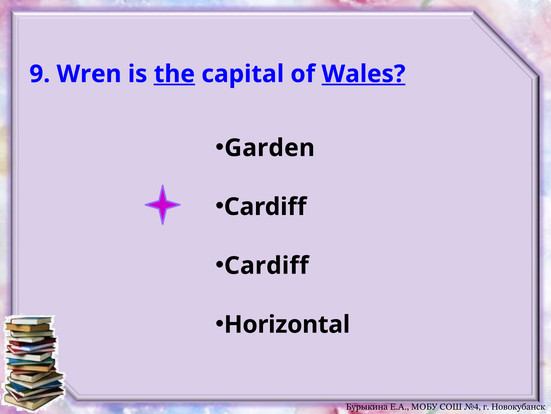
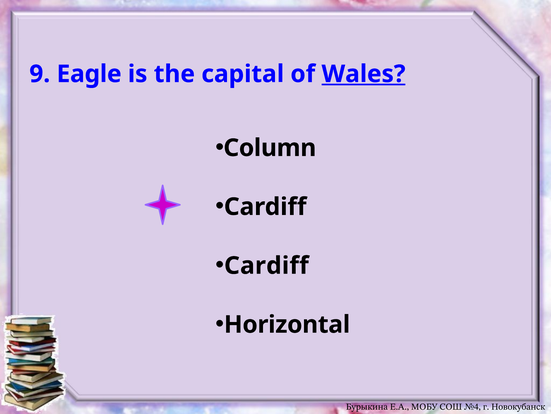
Wren: Wren -> Eagle
the underline: present -> none
Garden: Garden -> Column
